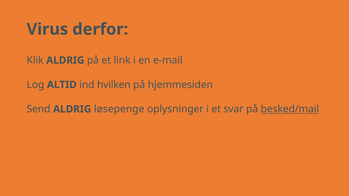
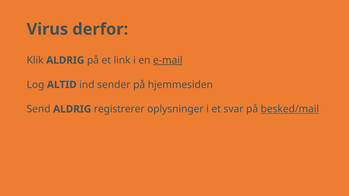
e-mail underline: none -> present
hvilken: hvilken -> sender
løsepenge: løsepenge -> registrerer
